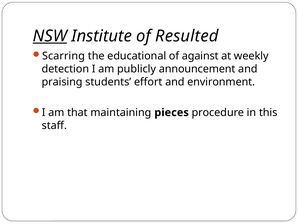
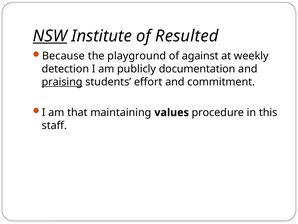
Scarring: Scarring -> Because
educational: educational -> playground
announcement: announcement -> documentation
praising underline: none -> present
environment: environment -> commitment
pieces: pieces -> values
